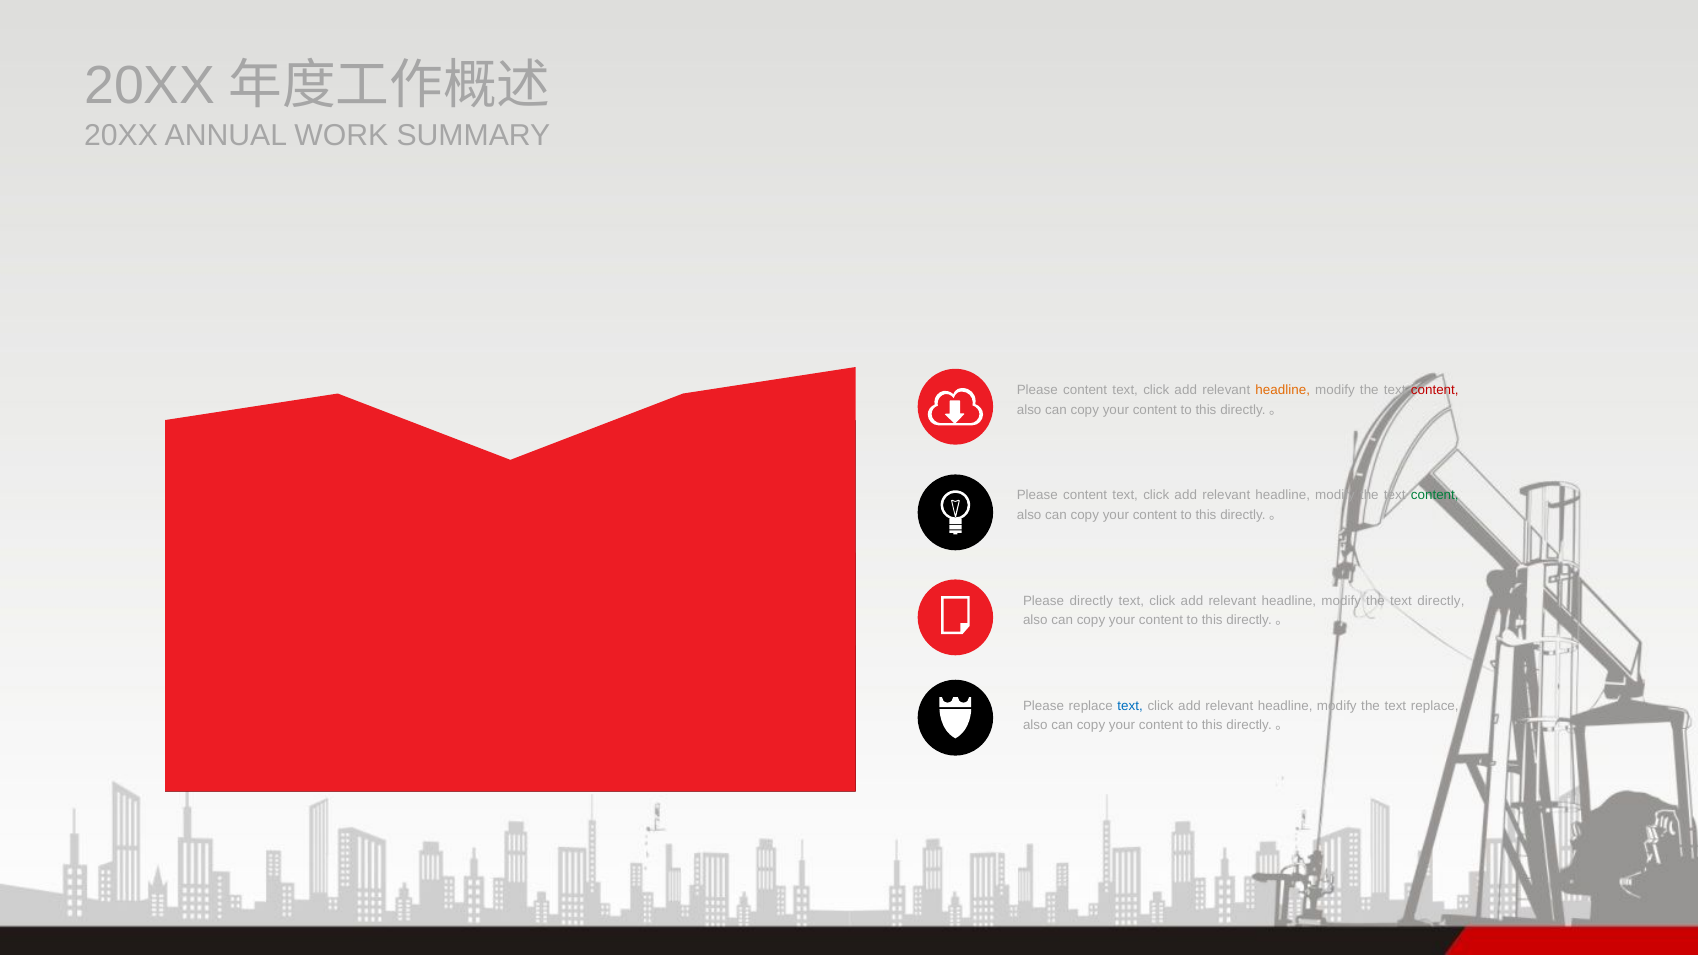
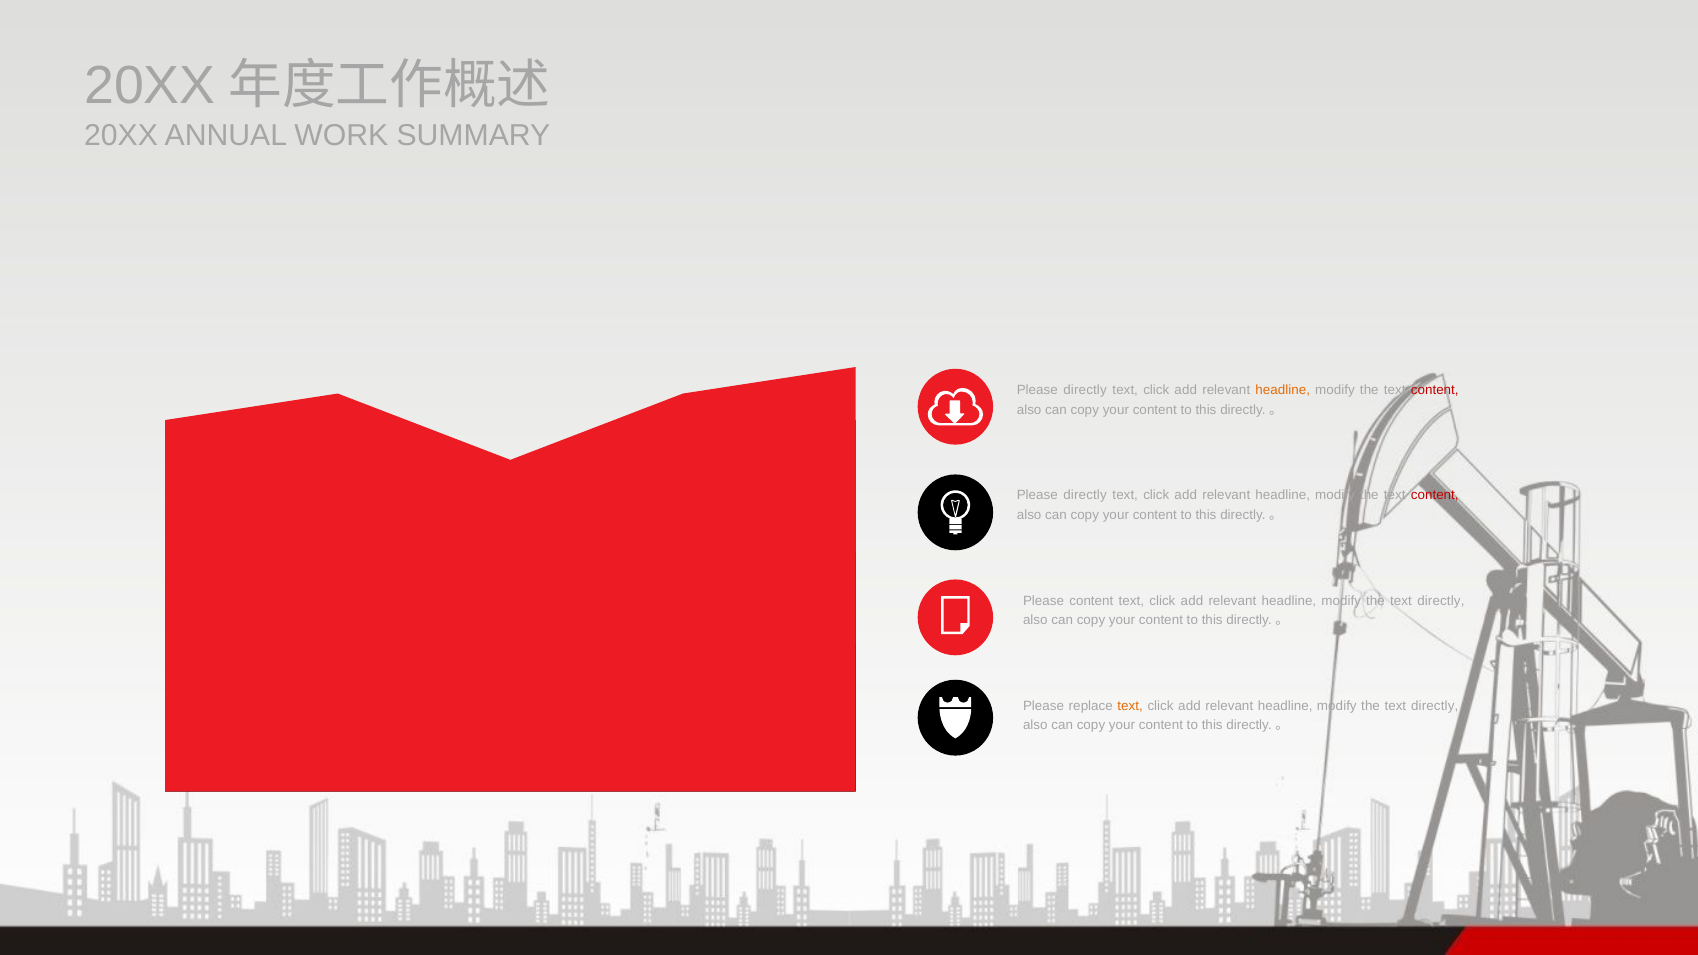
content at (1085, 390): content -> directly
content at (1085, 496): content -> directly
content at (1435, 496) colour: green -> red
Please directly: directly -> content
text at (1130, 706) colour: blue -> orange
replace at (1435, 706): replace -> directly
